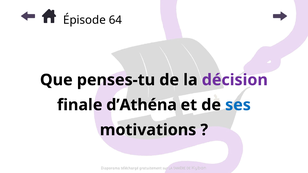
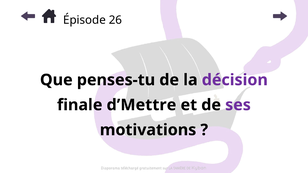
64: 64 -> 26
d’Athéna: d’Athéna -> d’Mettre
ses colour: blue -> purple
